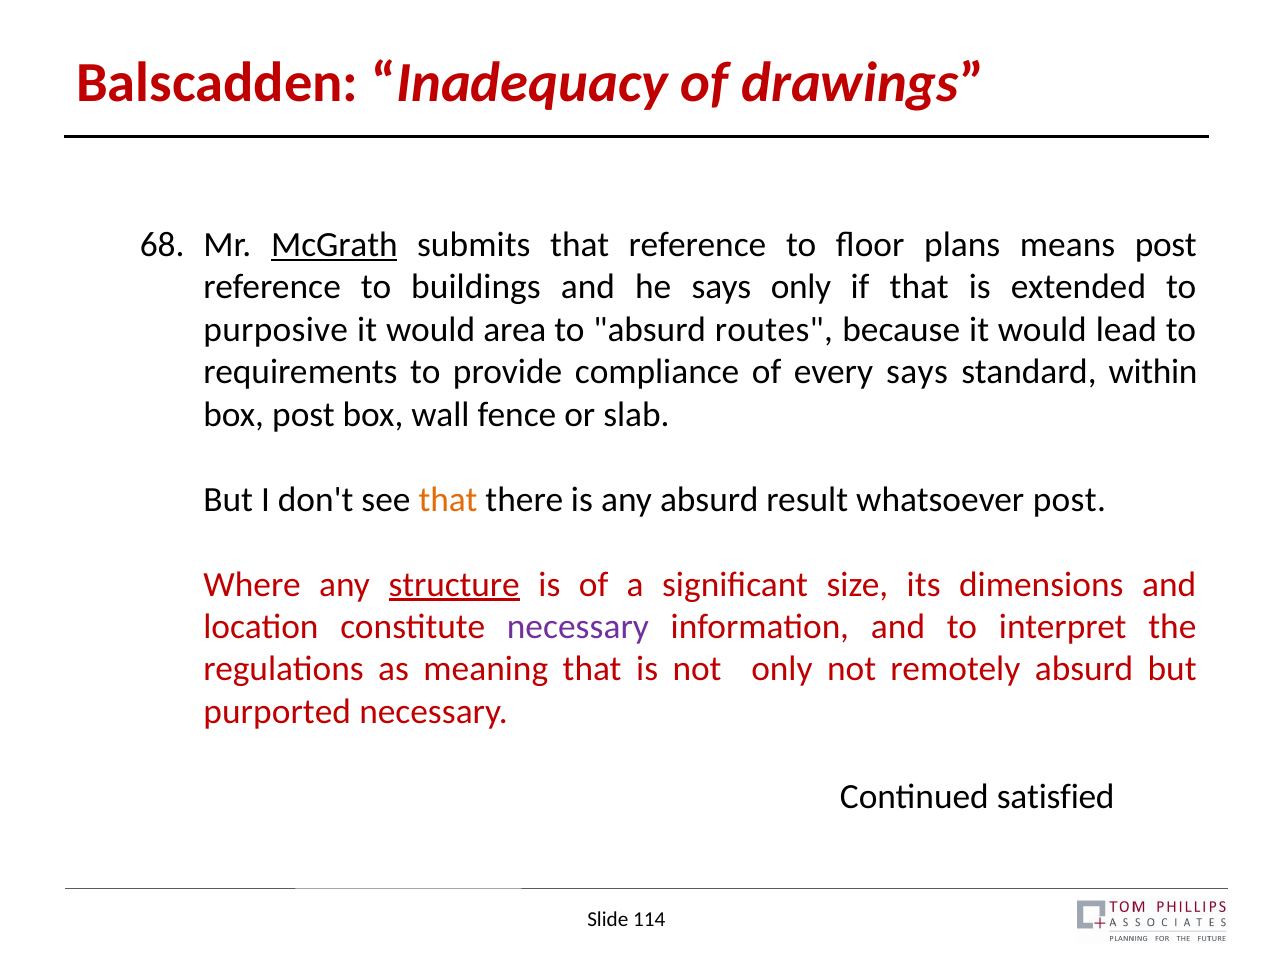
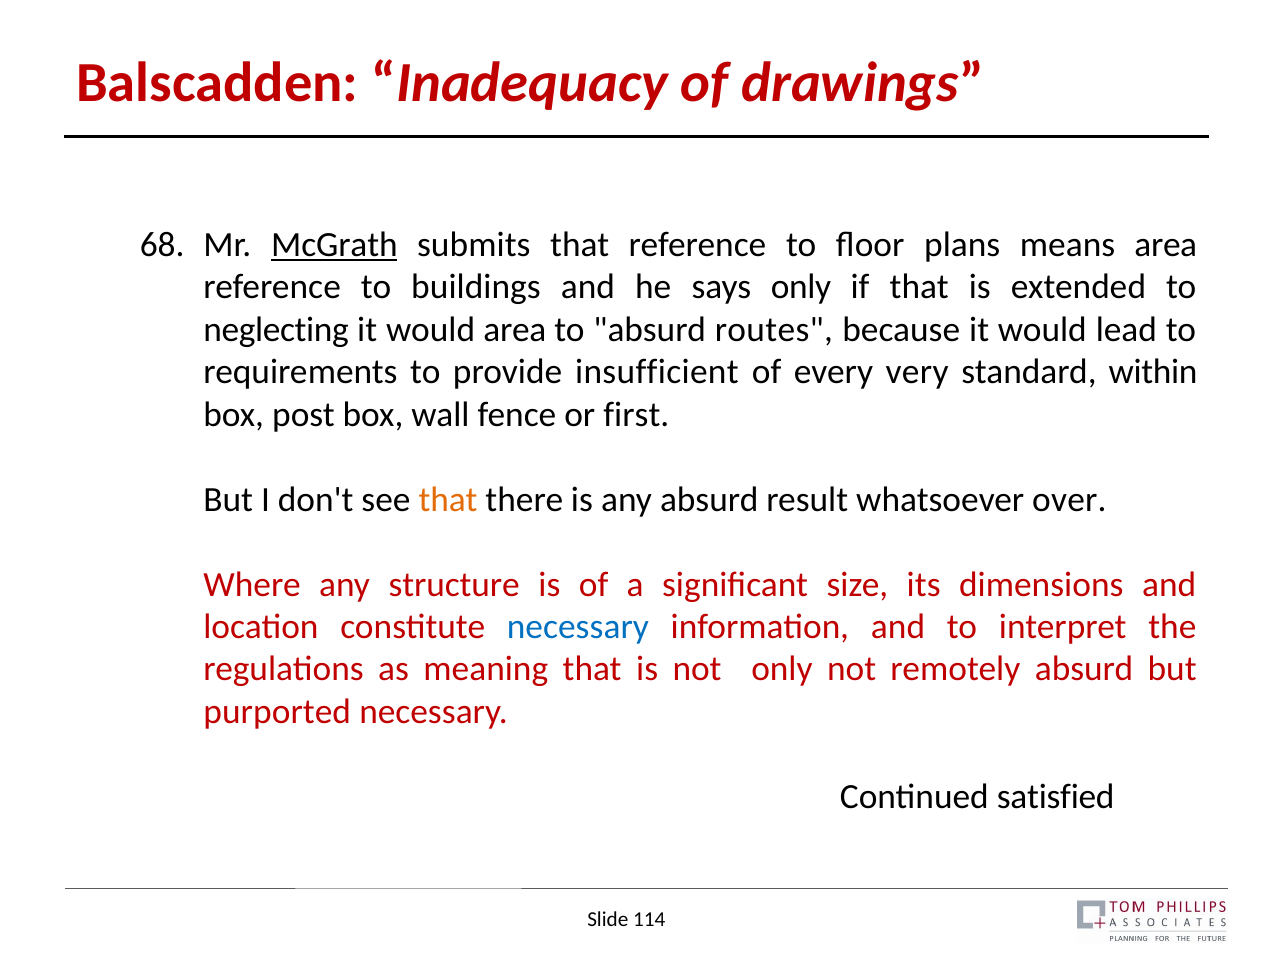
means post: post -> area
purposive: purposive -> neglecting
compliance: compliance -> insufficient
every says: says -> very
slab: slab -> first
whatsoever post: post -> over
structure underline: present -> none
necessary at (578, 627) colour: purple -> blue
